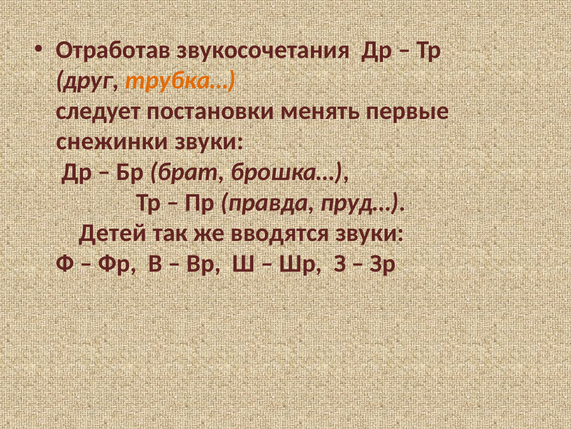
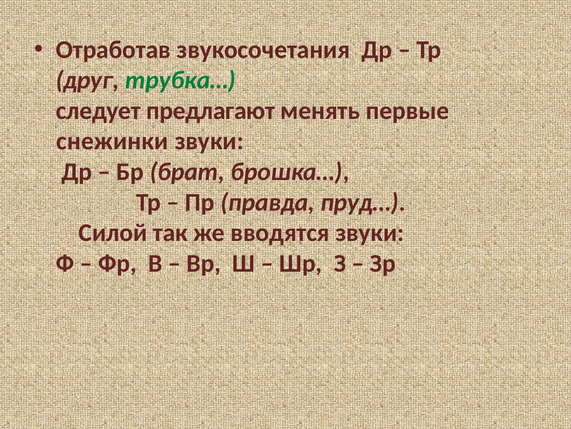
трубка… colour: orange -> green
постановки: постановки -> предлагают
Детей: Детей -> Силой
